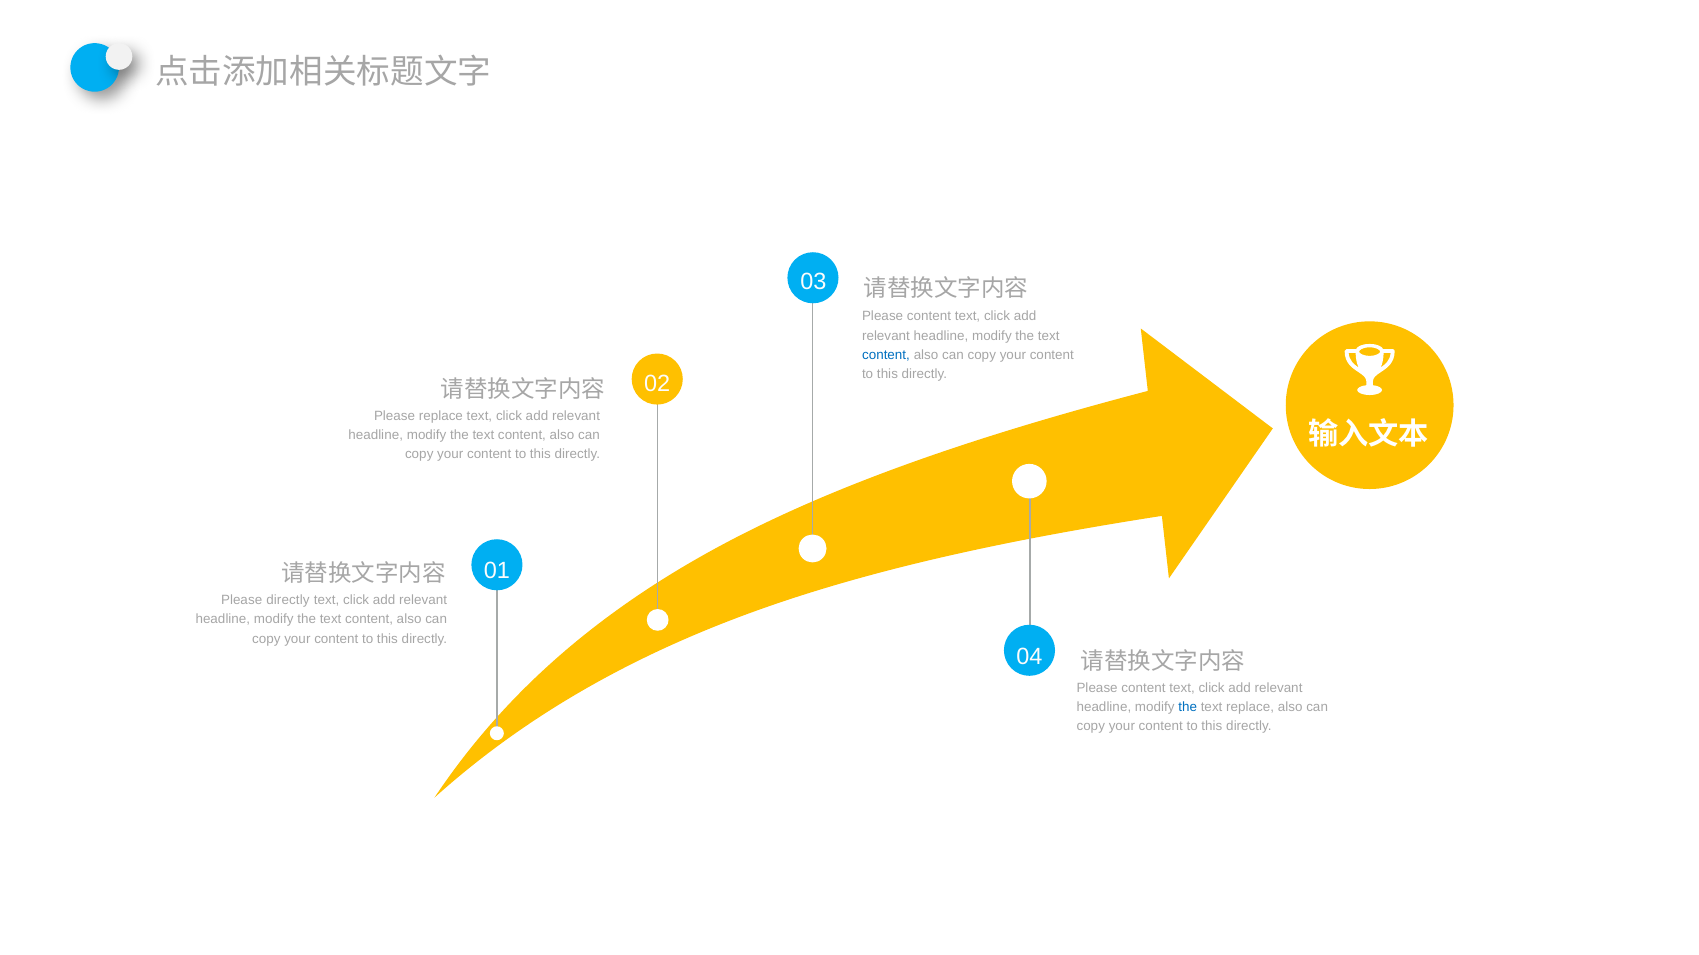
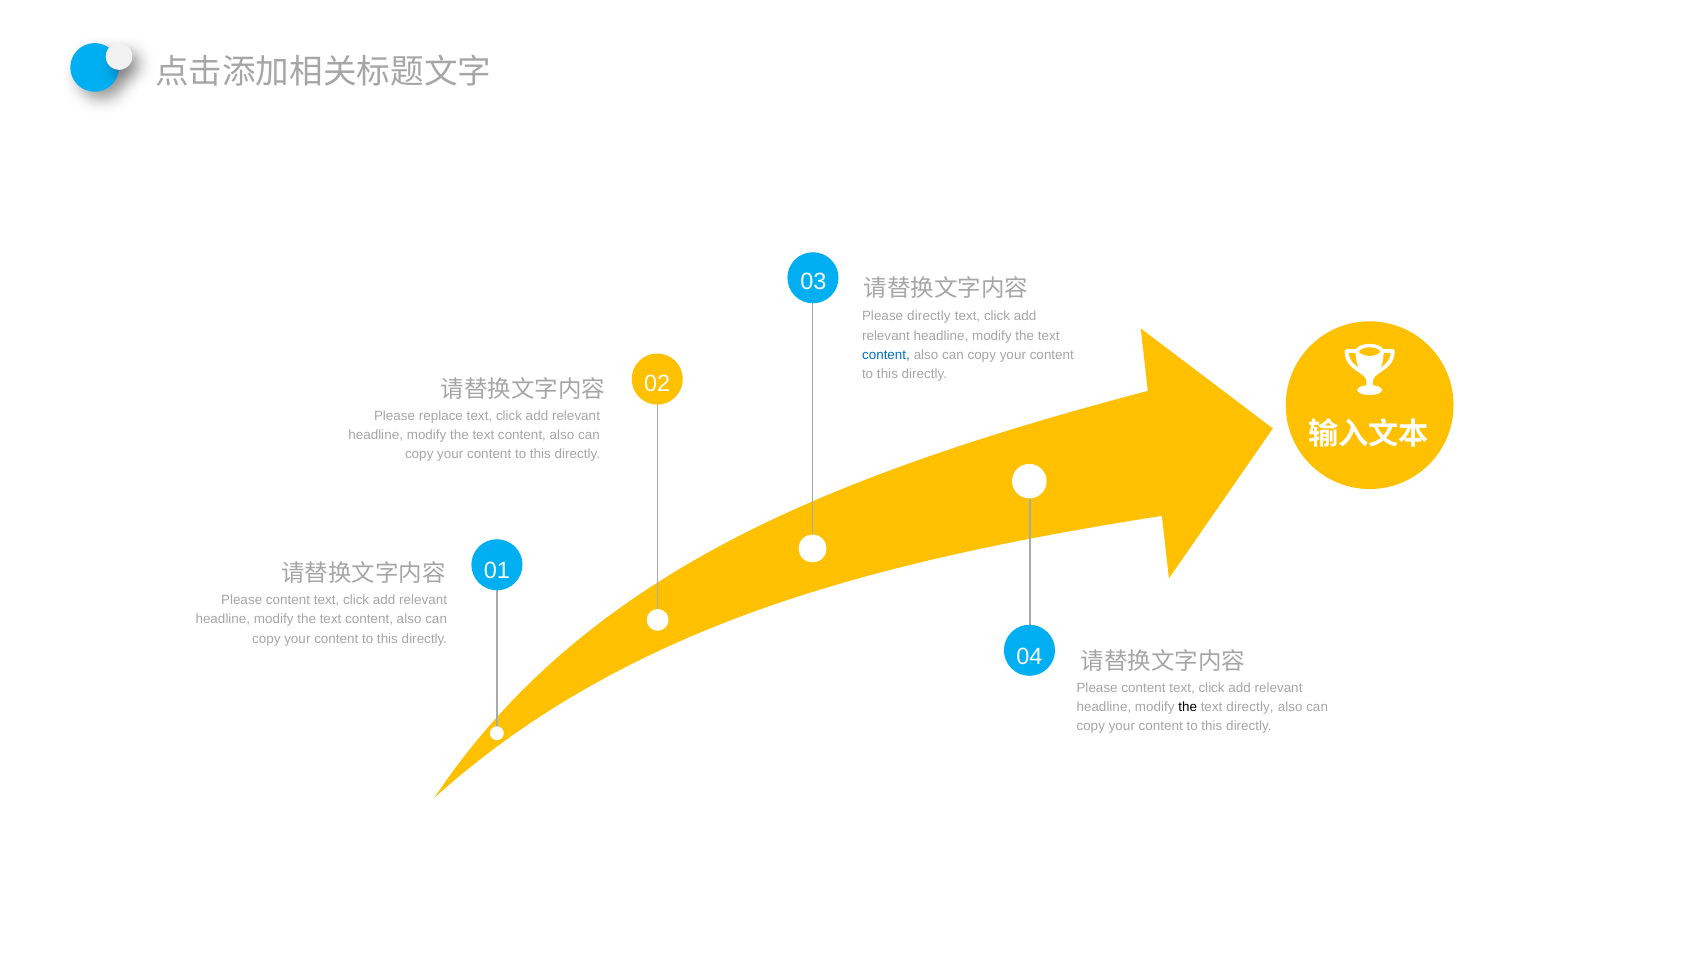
content at (929, 317): content -> directly
directly at (288, 601): directly -> content
the at (1188, 708) colour: blue -> black
text replace: replace -> directly
